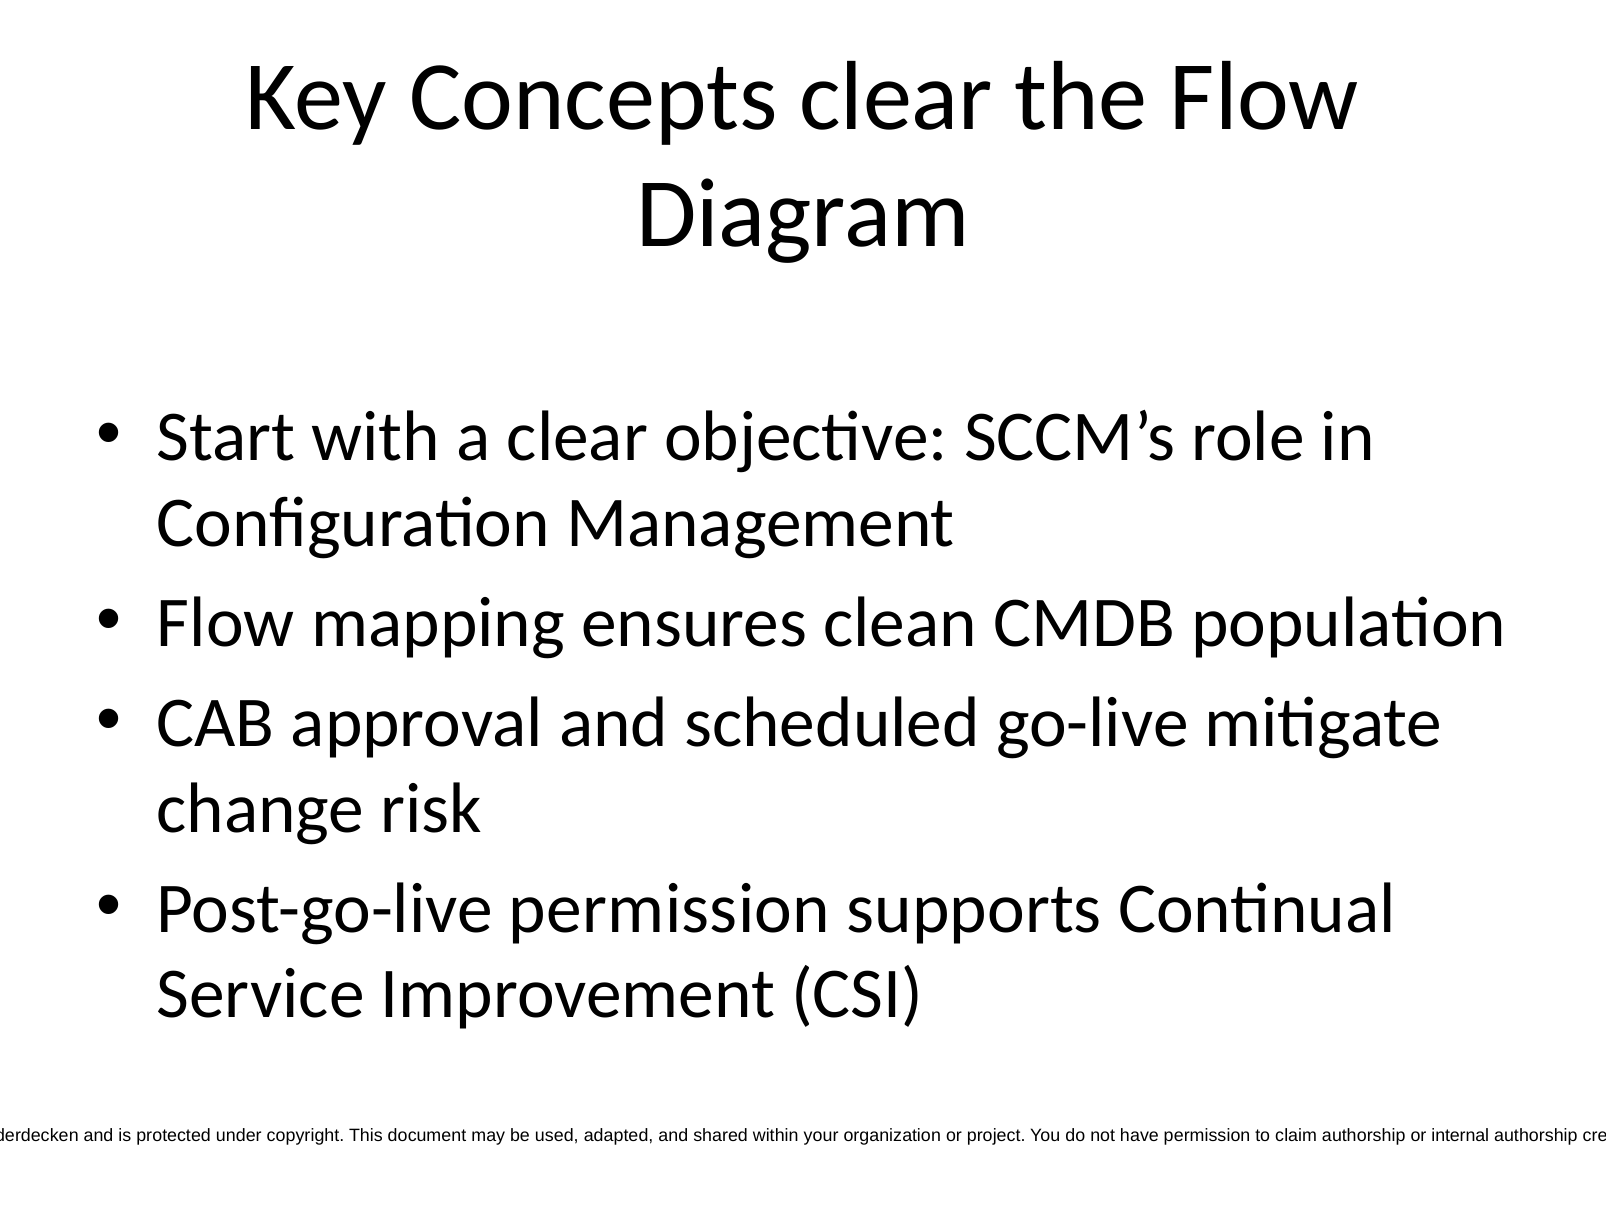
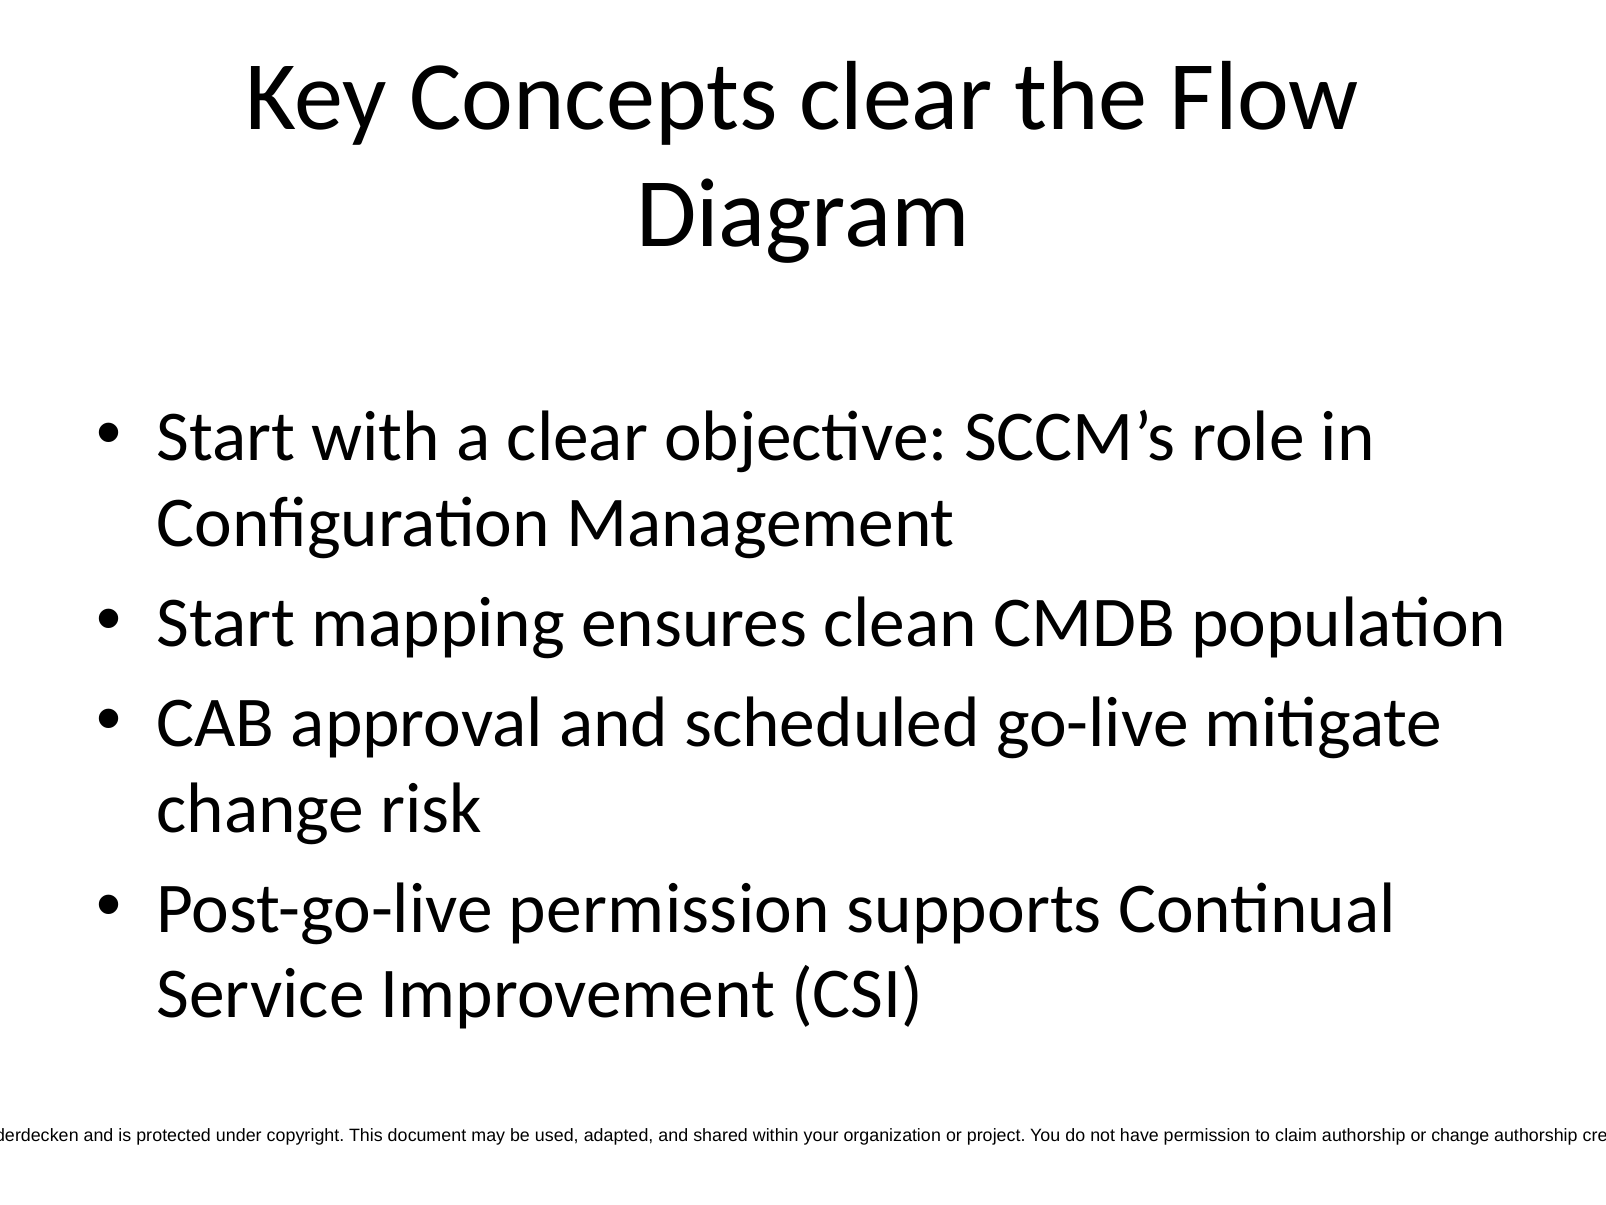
Flow at (226, 623): Flow -> Start
or internal: internal -> change
